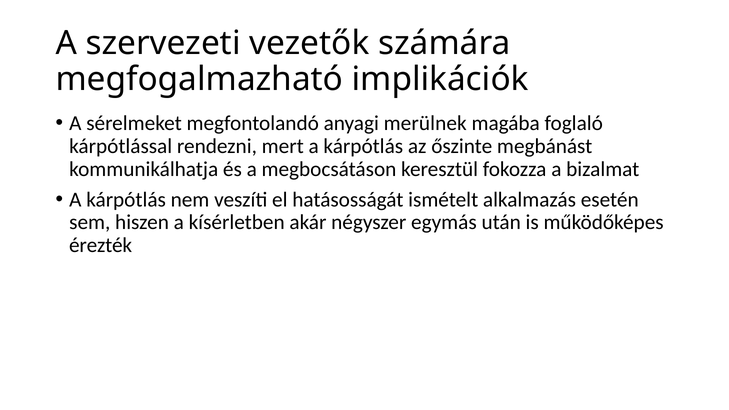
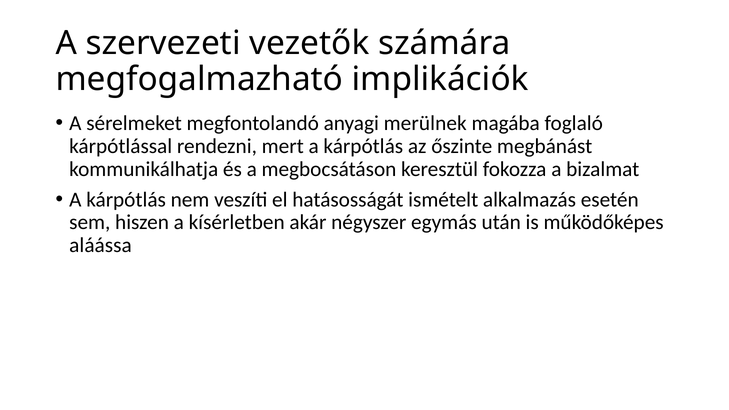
érezték: érezték -> aláássa
